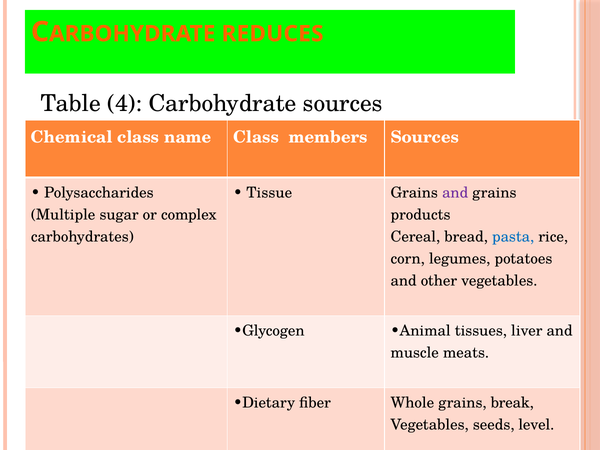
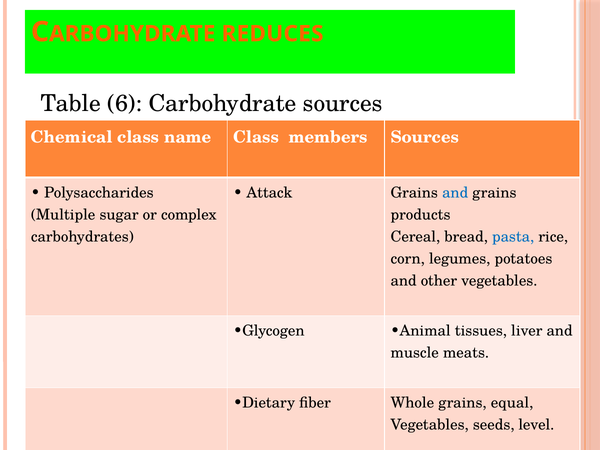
4: 4 -> 6
Tissue: Tissue -> Attack
and at (455, 193) colour: purple -> blue
break: break -> equal
